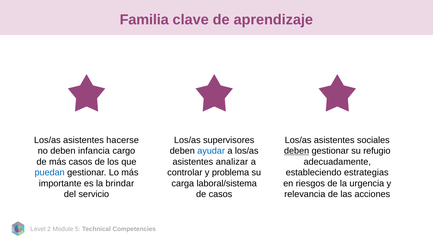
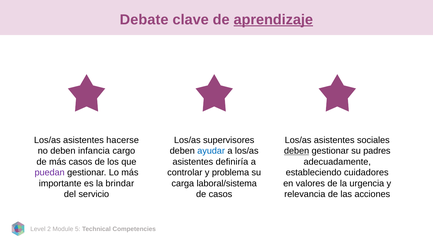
Familia: Familia -> Debate
aprendizaje underline: none -> present
refugio: refugio -> padres
analizar: analizar -> definiría
puedan colour: blue -> purple
estrategias: estrategias -> cuidadores
riesgos: riesgos -> valores
